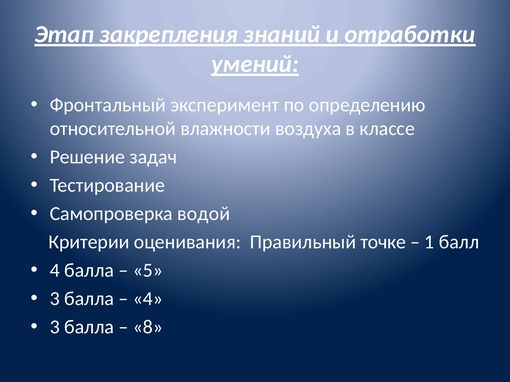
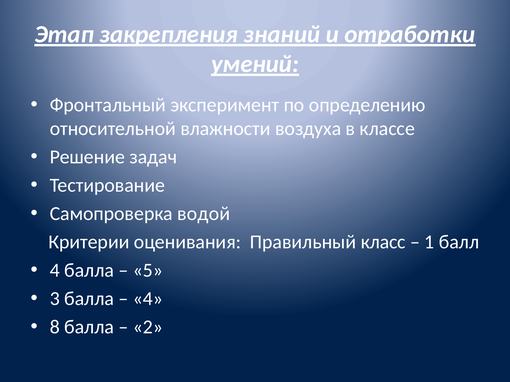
точке: точке -> класс
3 at (55, 327): 3 -> 8
8: 8 -> 2
